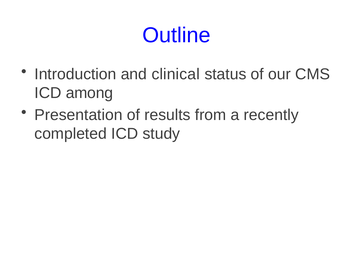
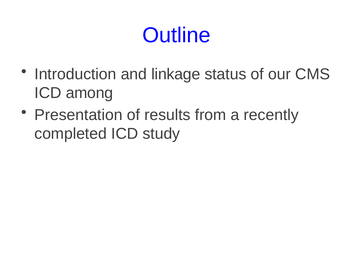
clinical: clinical -> linkage
